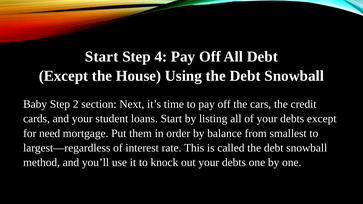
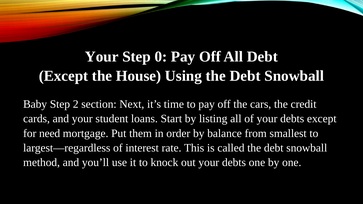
Start at (102, 57): Start -> Your
4: 4 -> 0
